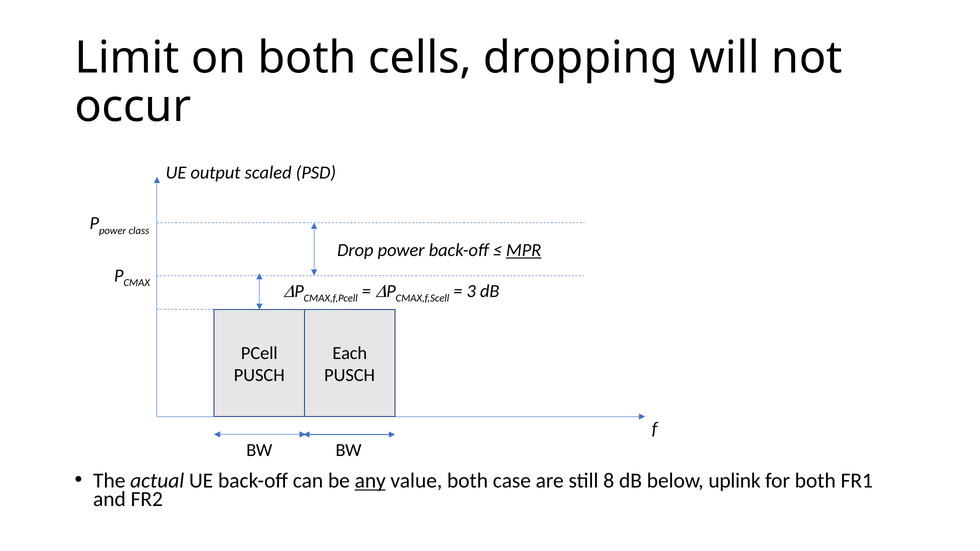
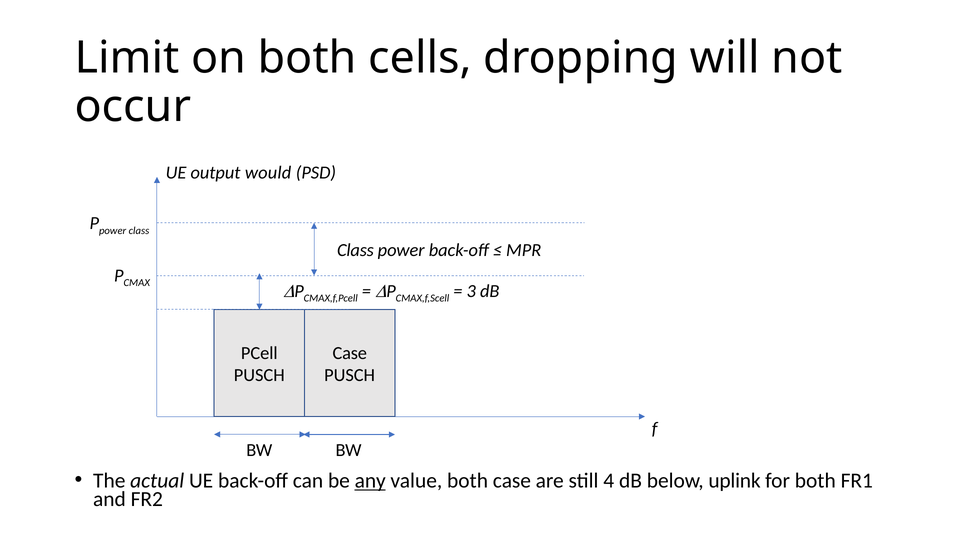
scaled: scaled -> would
Drop at (355, 250): Drop -> Class
MPR underline: present -> none
Each at (350, 353): Each -> Case
8: 8 -> 4
